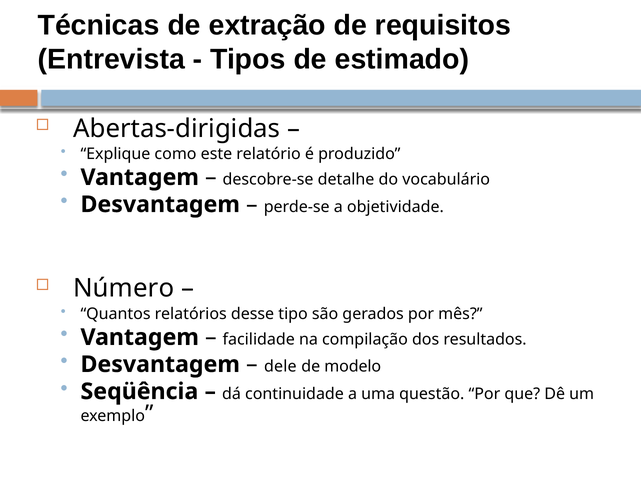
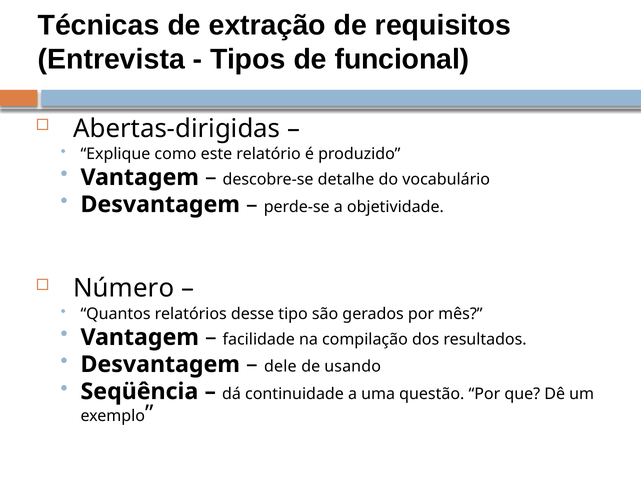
estimado: estimado -> funcional
modelo: modelo -> usando
